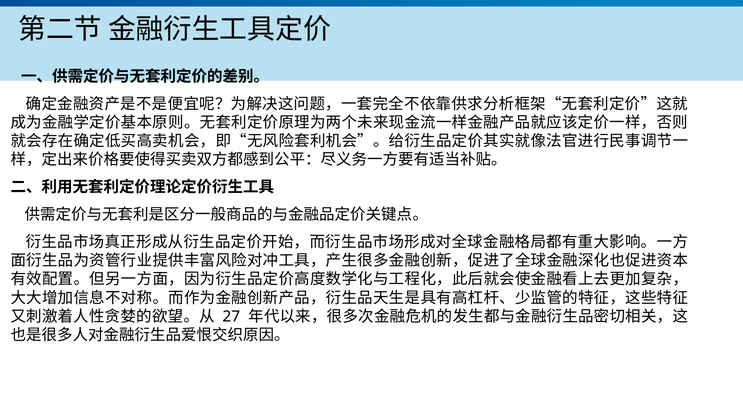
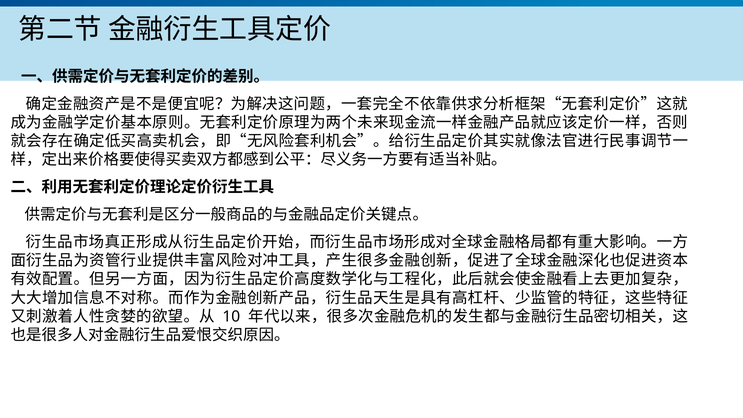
27: 27 -> 10
